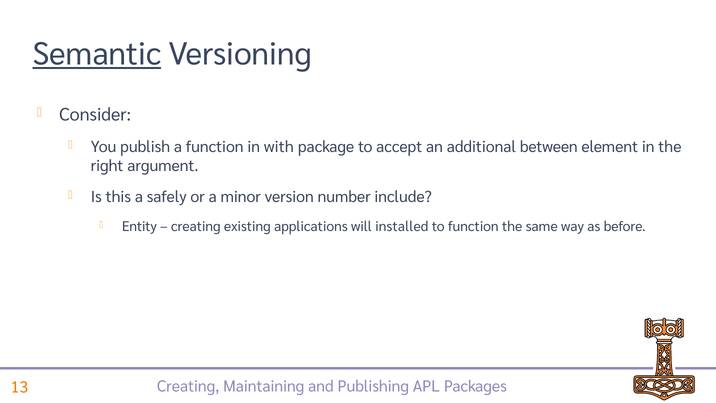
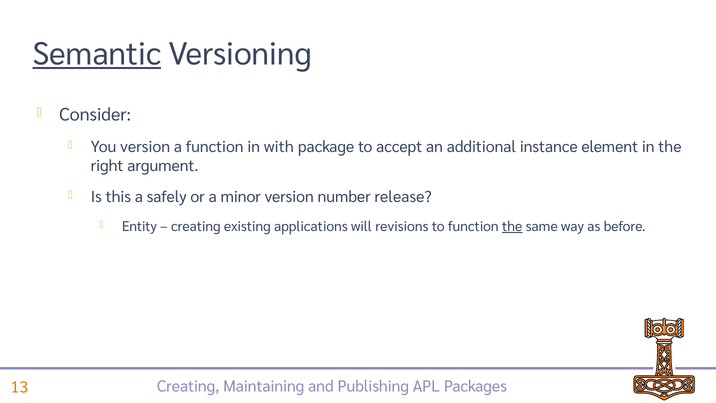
You publish: publish -> version
between: between -> instance
include: include -> release
installed: installed -> revisions
the at (512, 226) underline: none -> present
